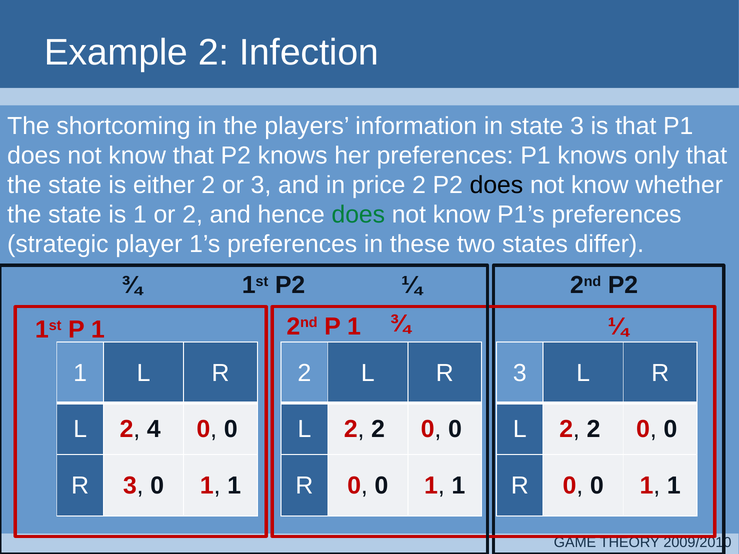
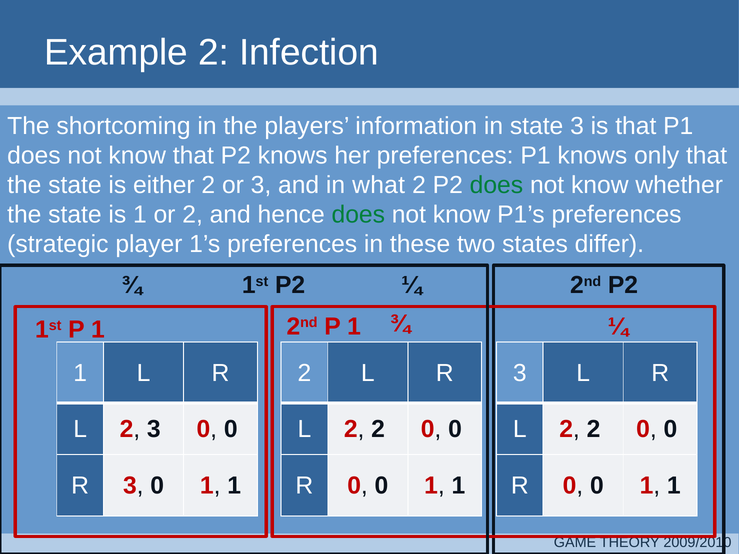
price: price -> what
does at (496, 185) colour: black -> green
2 4: 4 -> 3
